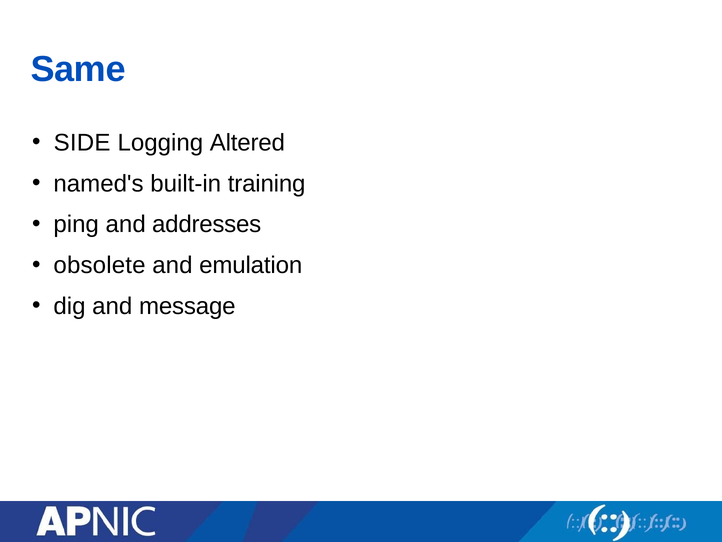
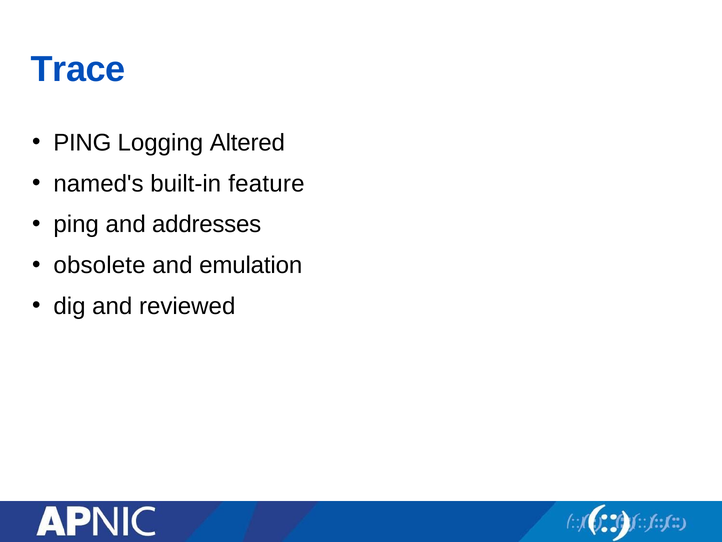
Same: Same -> Trace
SIDE at (82, 142): SIDE -> PING
training: training -> feature
message: message -> reviewed
